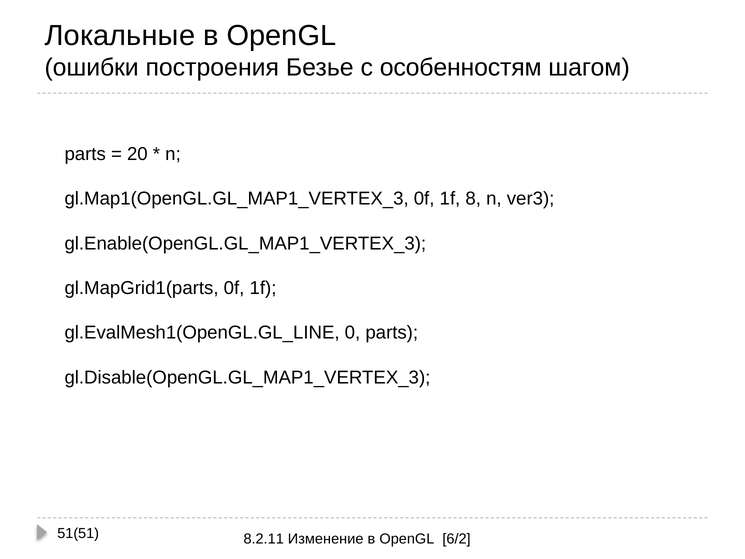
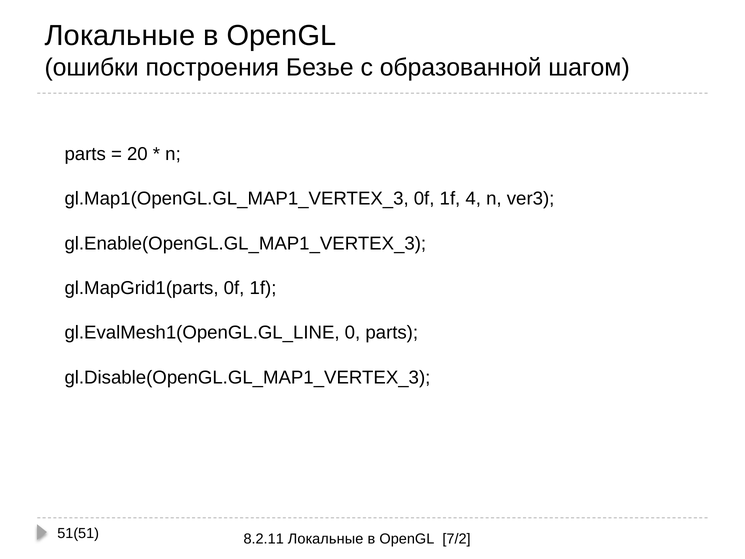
особенностям: особенностям -> образованной
8: 8 -> 4
8.2.11 Изменение: Изменение -> Локальные
6/2: 6/2 -> 7/2
